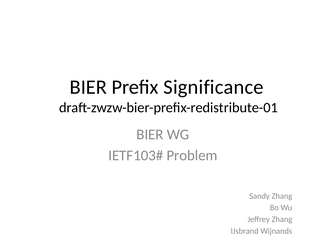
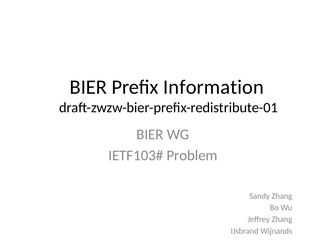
Significance: Significance -> Information
